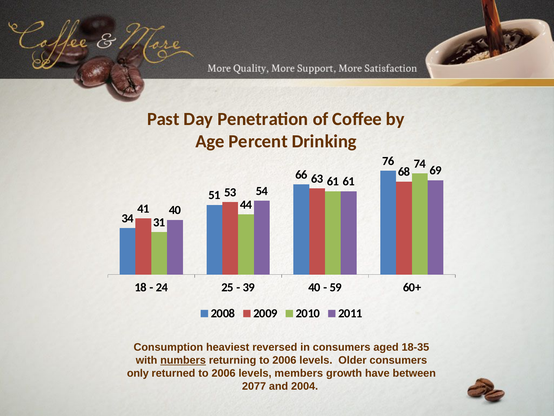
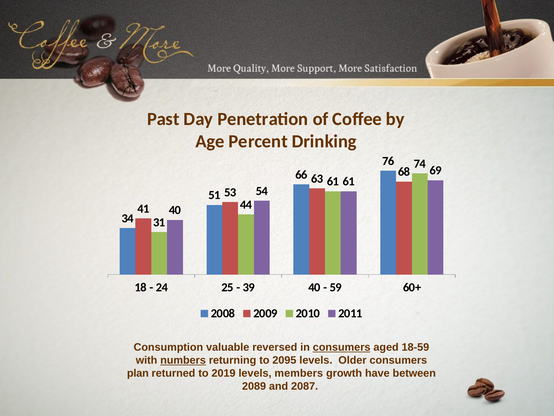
heaviest: heaviest -> valuable
consumers at (342, 347) underline: none -> present
18-35: 18-35 -> 18-59
returning to 2006: 2006 -> 2095
only: only -> plan
returned to 2006: 2006 -> 2019
2077: 2077 -> 2089
2004: 2004 -> 2087
